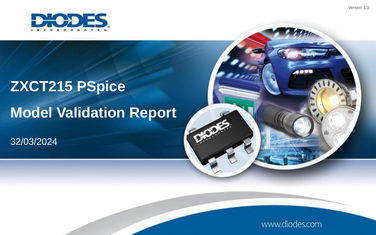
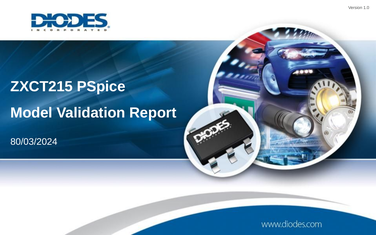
32/03/2024: 32/03/2024 -> 80/03/2024
